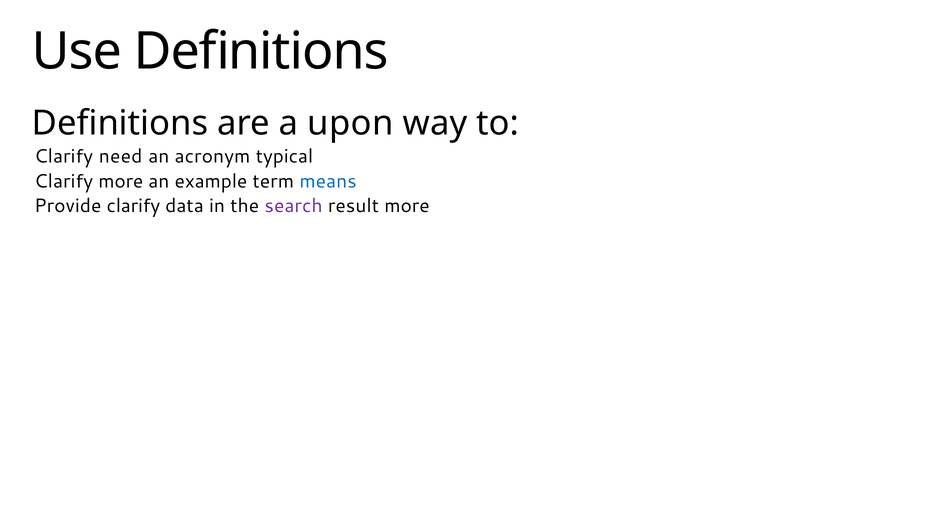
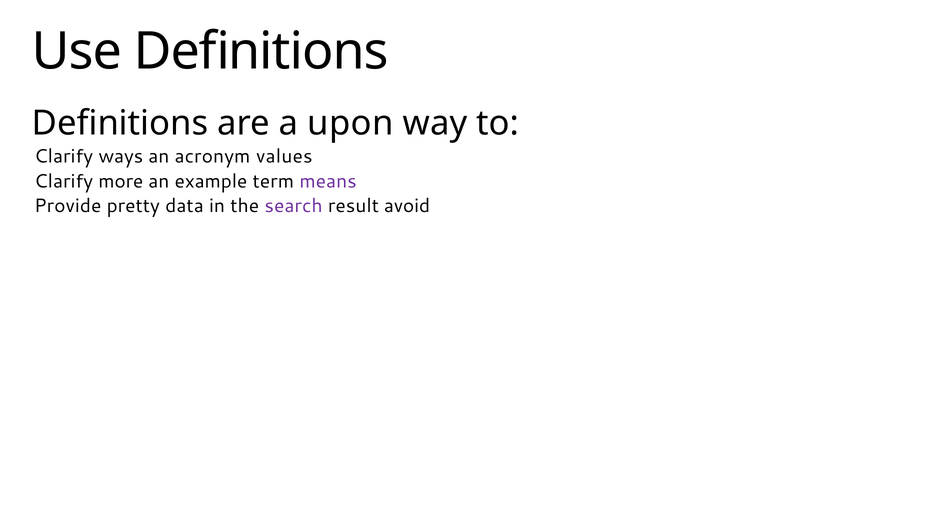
need: need -> ways
typical: typical -> values
means colour: blue -> purple
Provide clarify: clarify -> pretty
result more: more -> avoid
